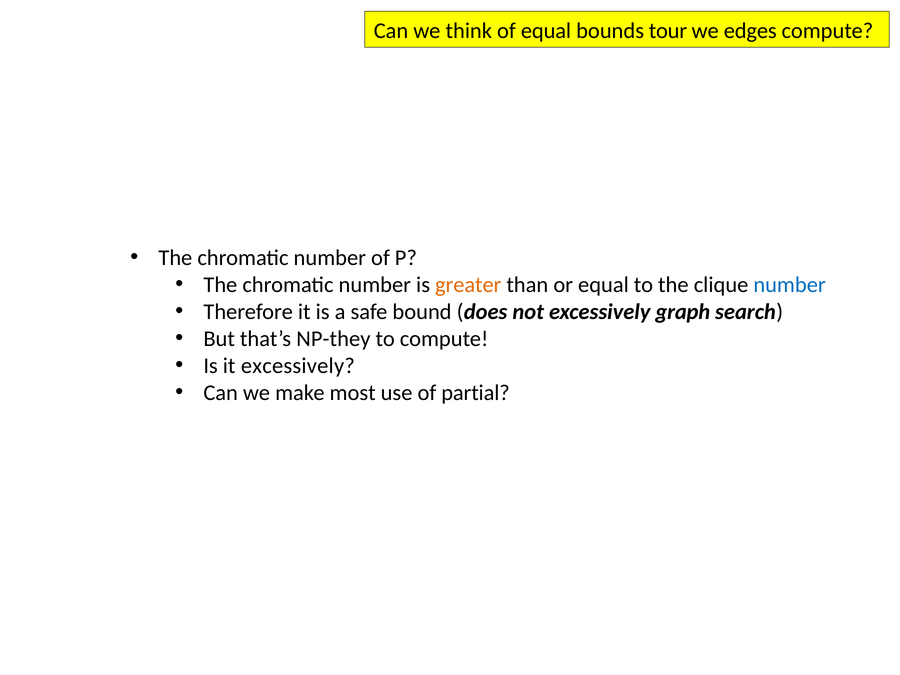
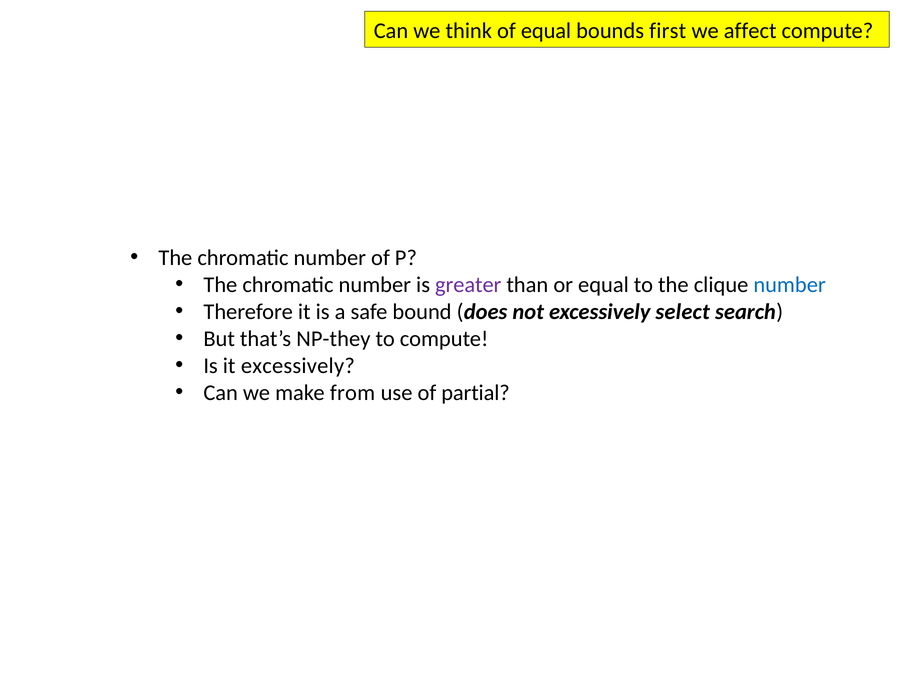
tour: tour -> first
edges: edges -> affect
greater colour: orange -> purple
graph: graph -> select
most: most -> from
